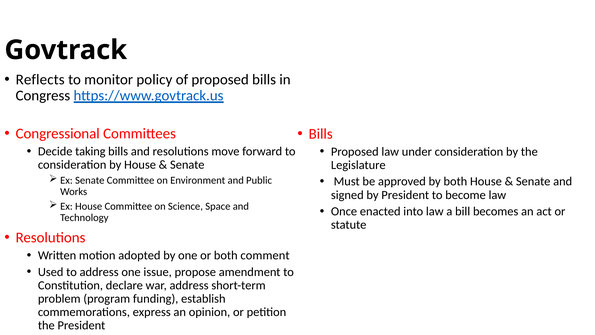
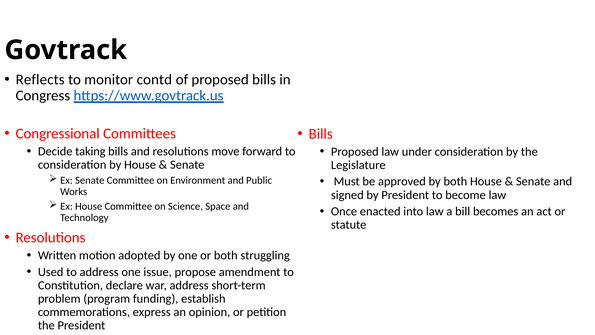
policy: policy -> contd
comment: comment -> struggling
